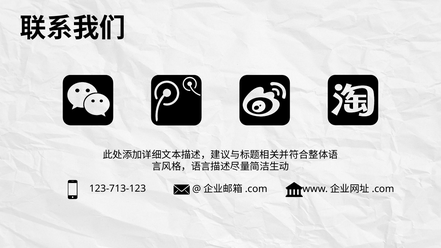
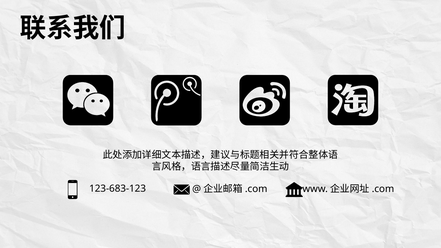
123-713-123: 123-713-123 -> 123-683-123
